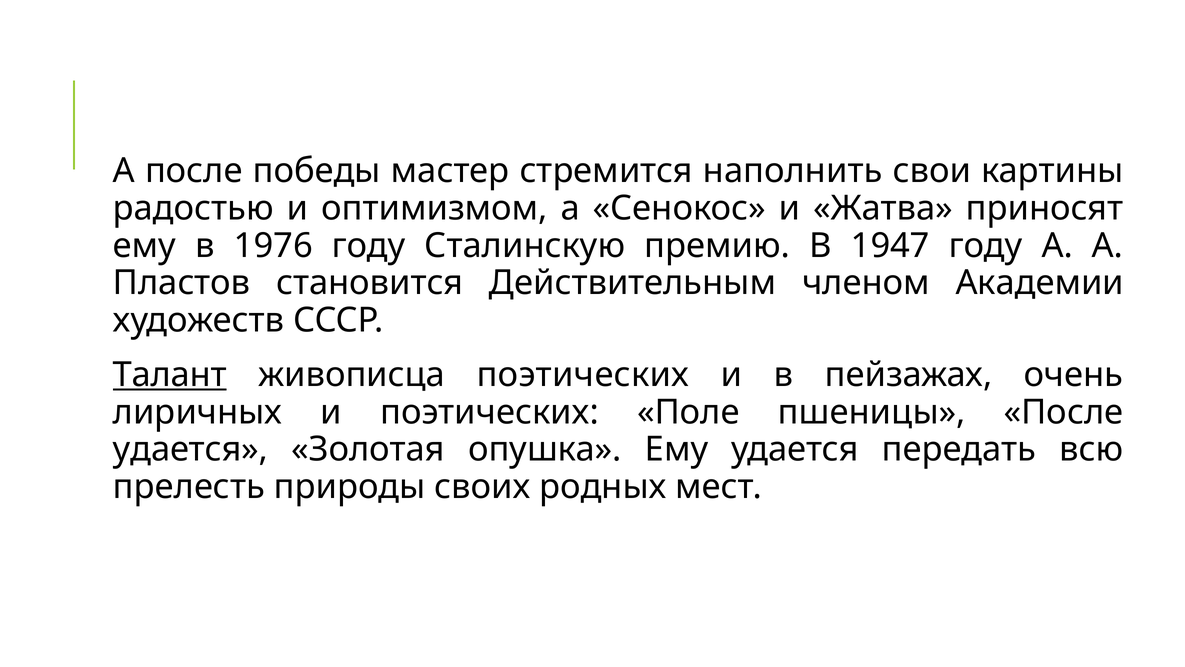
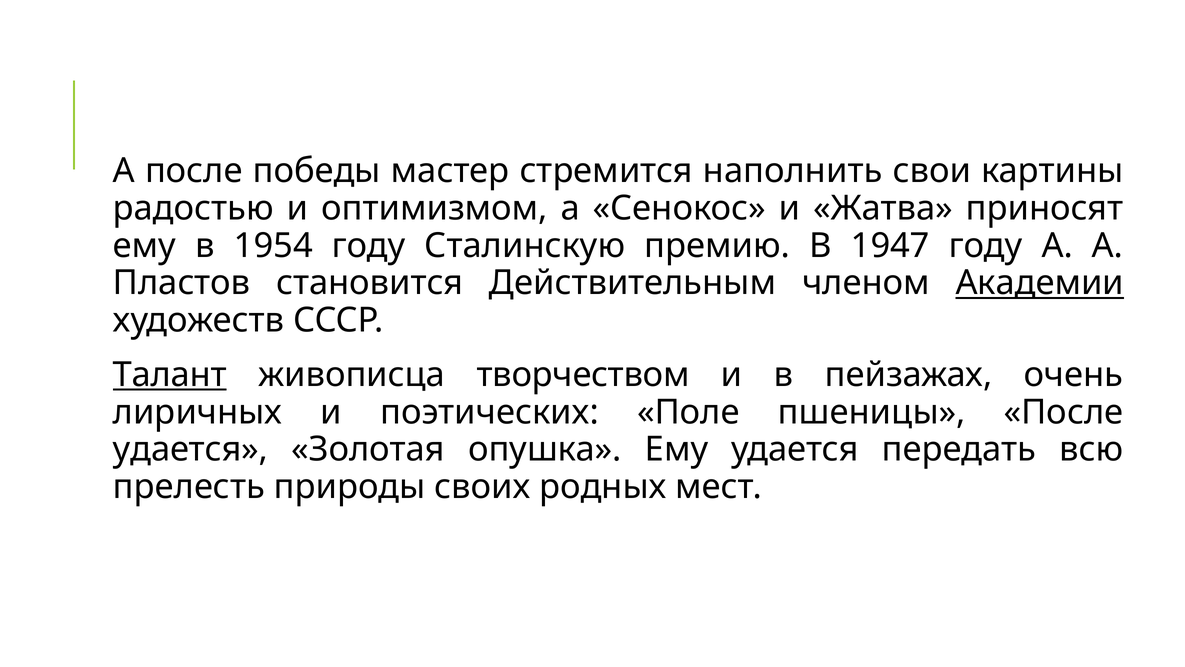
1976: 1976 -> 1954
Академии underline: none -> present
живописца поэтических: поэтических -> творчеством
